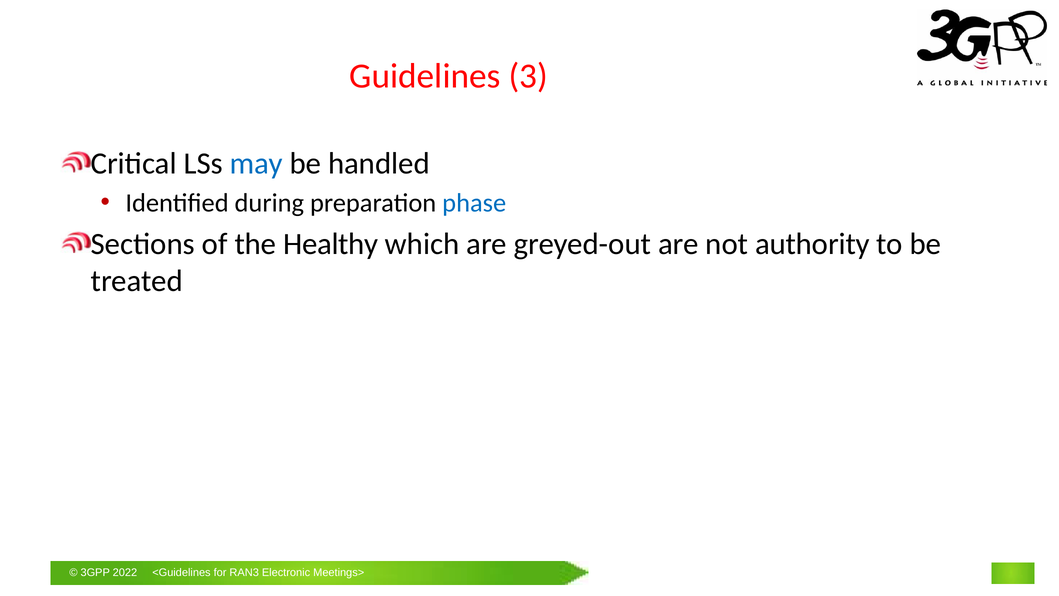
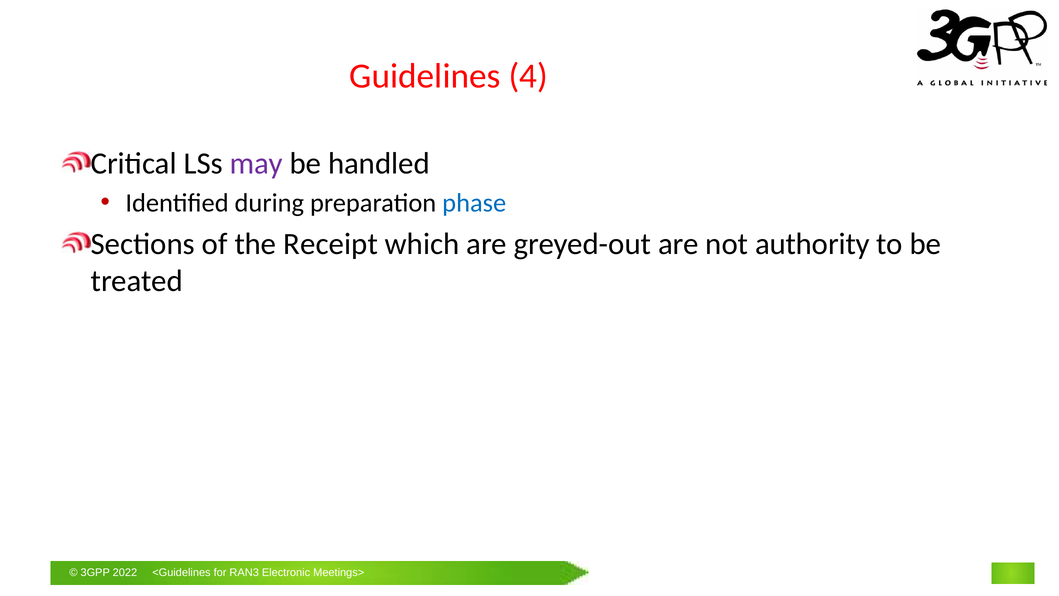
3: 3 -> 4
may colour: blue -> purple
Healthy: Healthy -> Receipt
